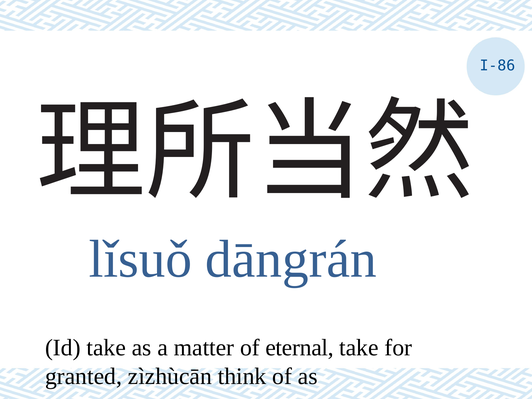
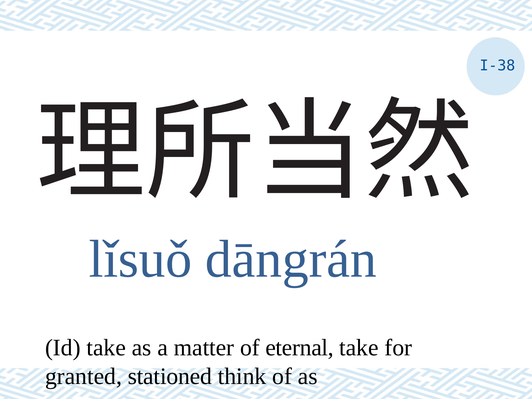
I-86: I-86 -> I-38
zìzhùcān: zìzhùcān -> stationed
